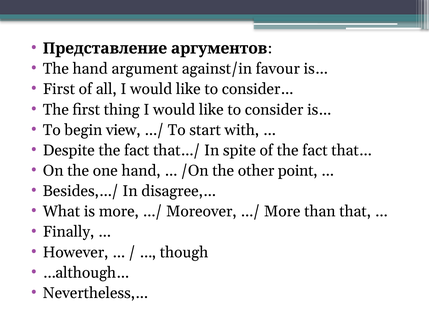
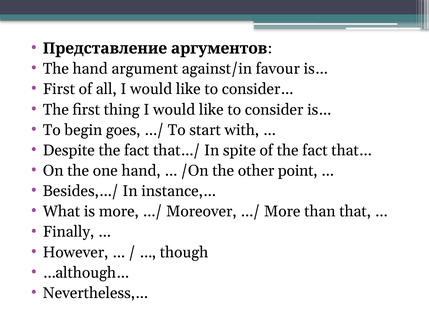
view: view -> goes
disagree,…: disagree,… -> instance,…
